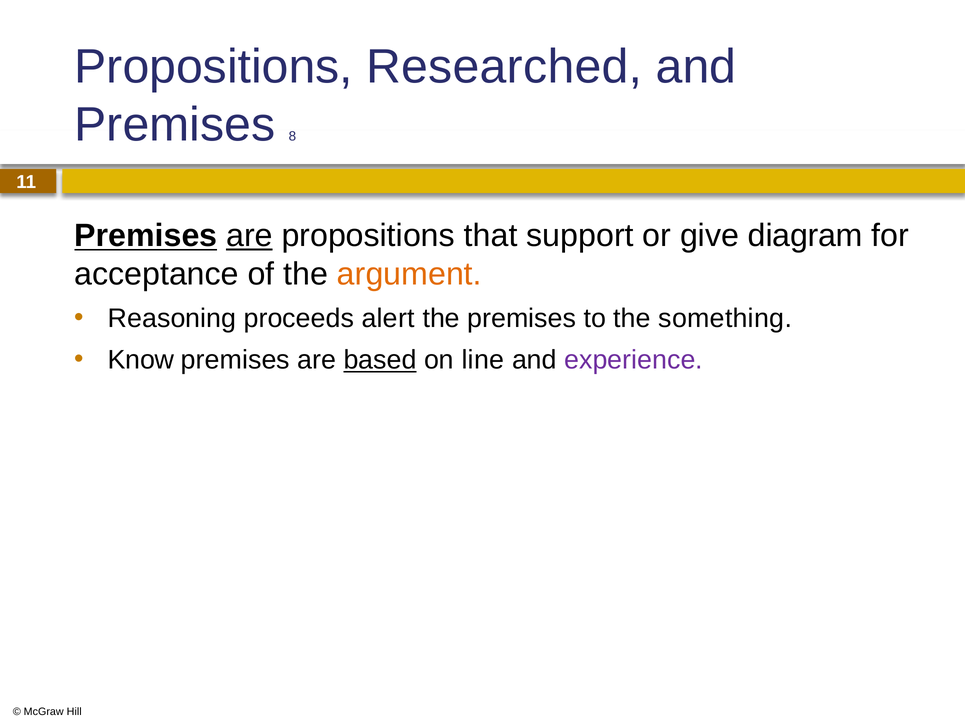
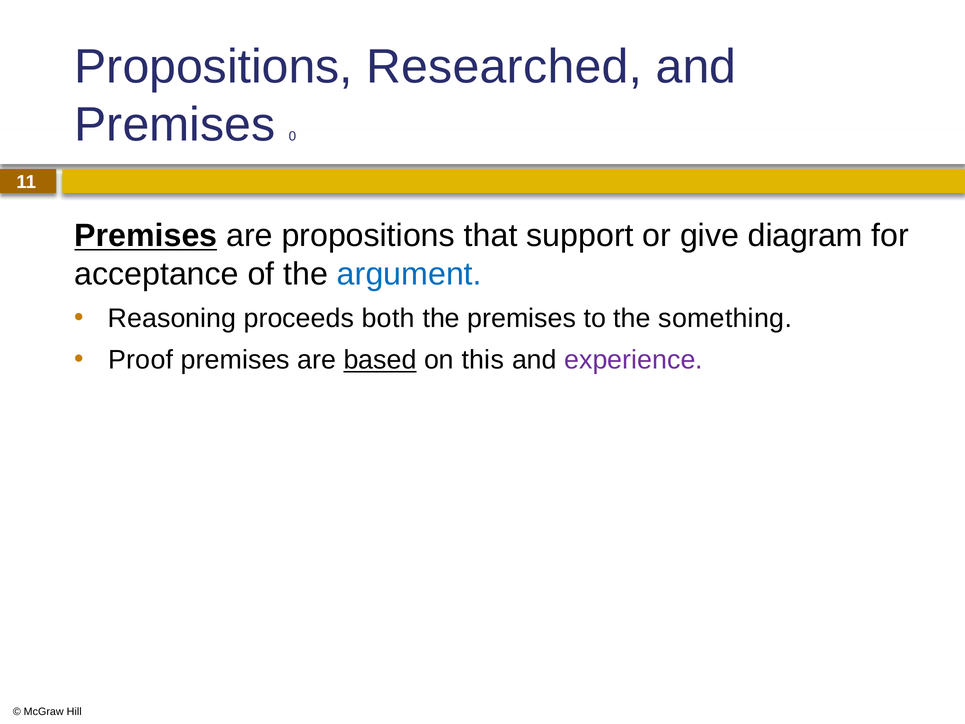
8: 8 -> 0
are at (249, 235) underline: present -> none
argument colour: orange -> blue
alert: alert -> both
Know: Know -> Proof
line: line -> this
